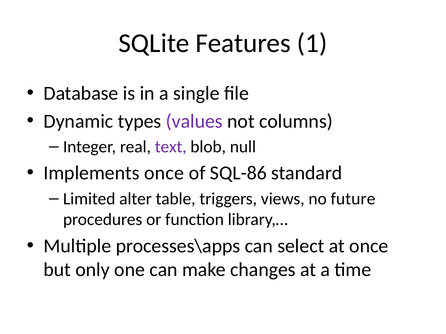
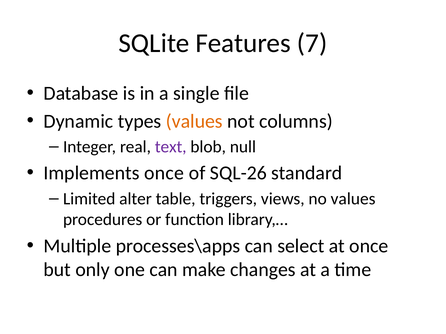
1: 1 -> 7
values at (194, 121) colour: purple -> orange
SQL-86: SQL-86 -> SQL-26
no future: future -> values
